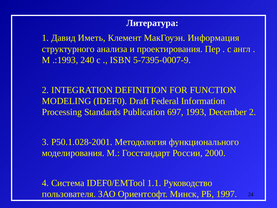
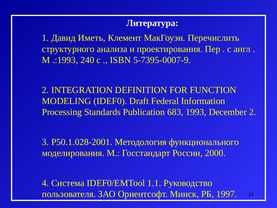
Информация: Информация -> Перечислить
697: 697 -> 683
